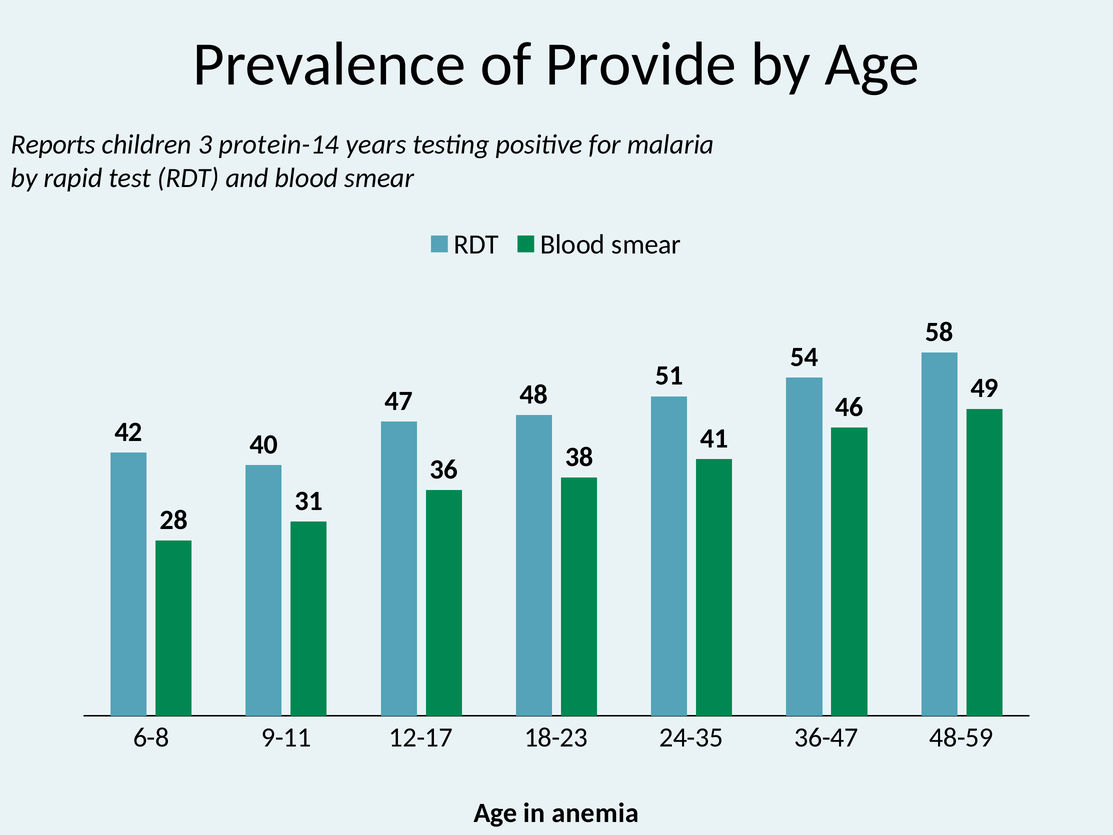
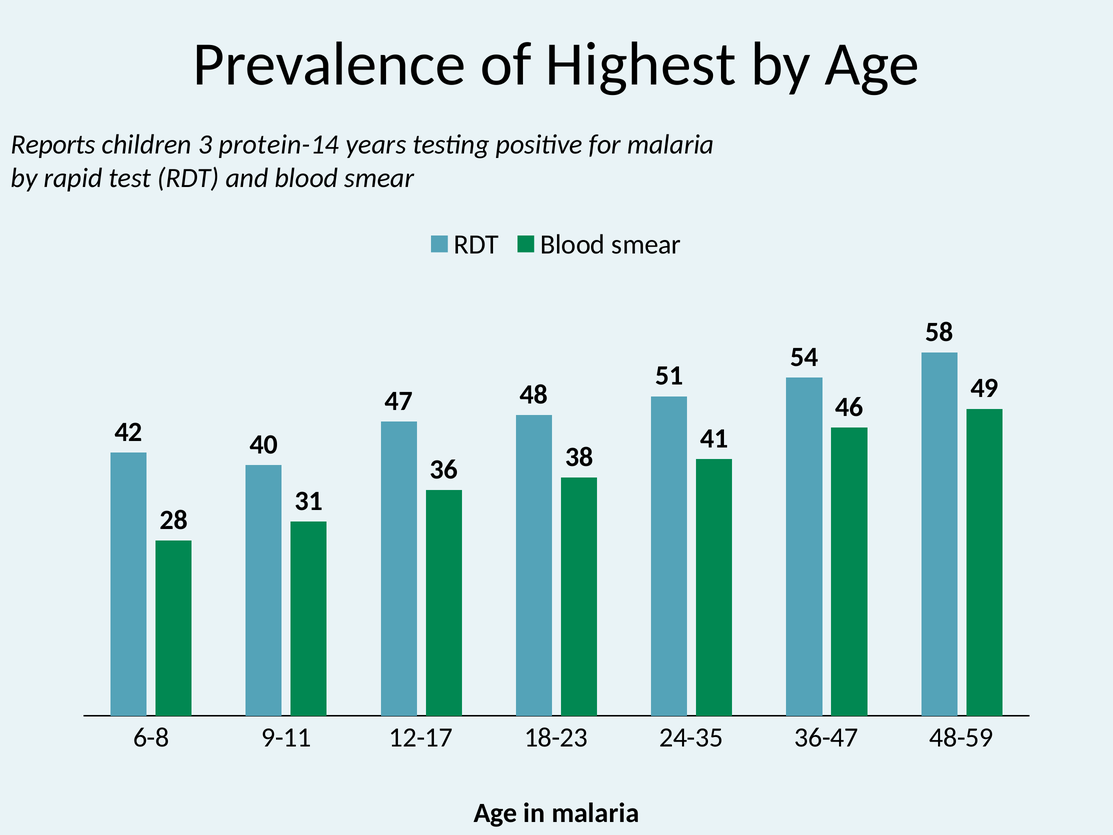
Provide: Provide -> Highest
in anemia: anemia -> malaria
